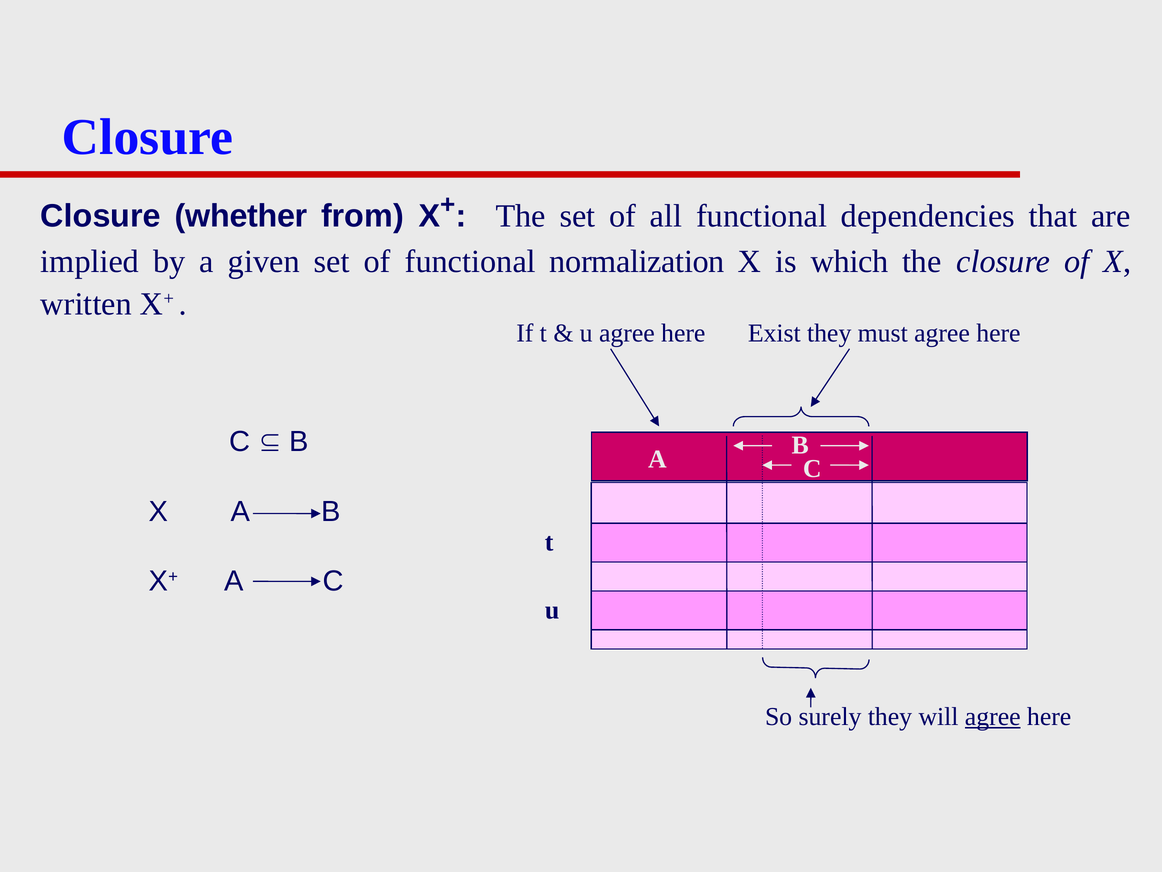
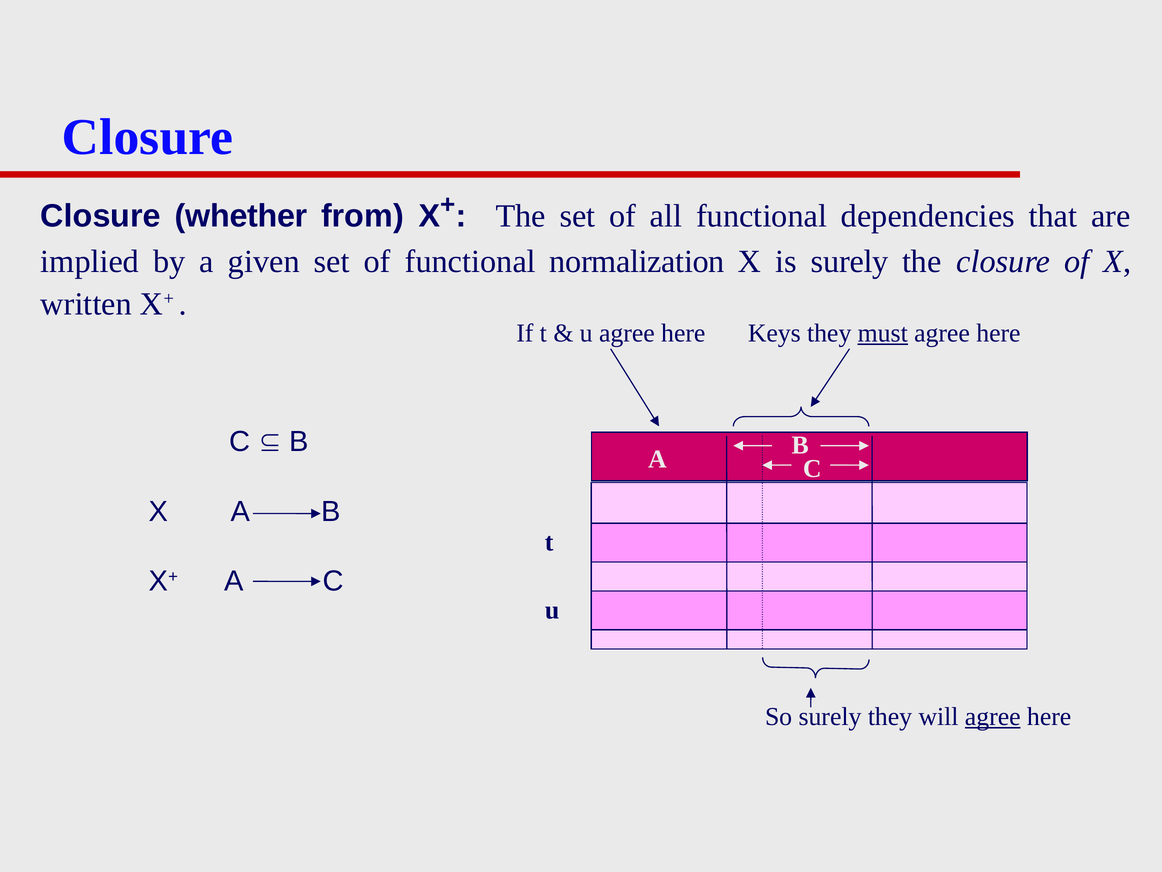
is which: which -> surely
Exist: Exist -> Keys
must underline: none -> present
